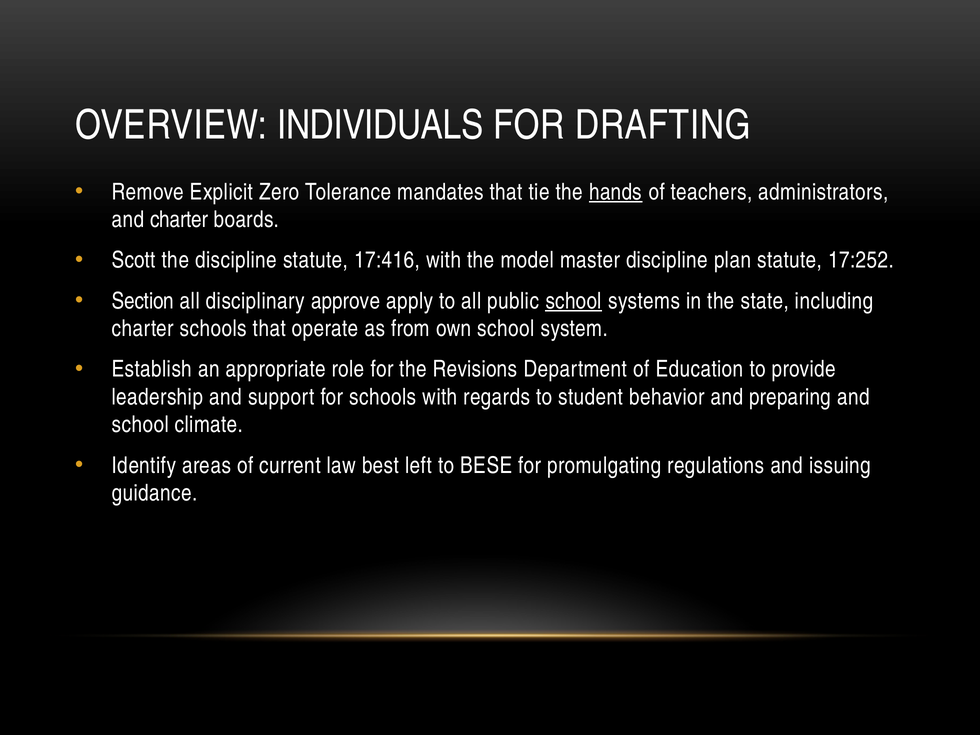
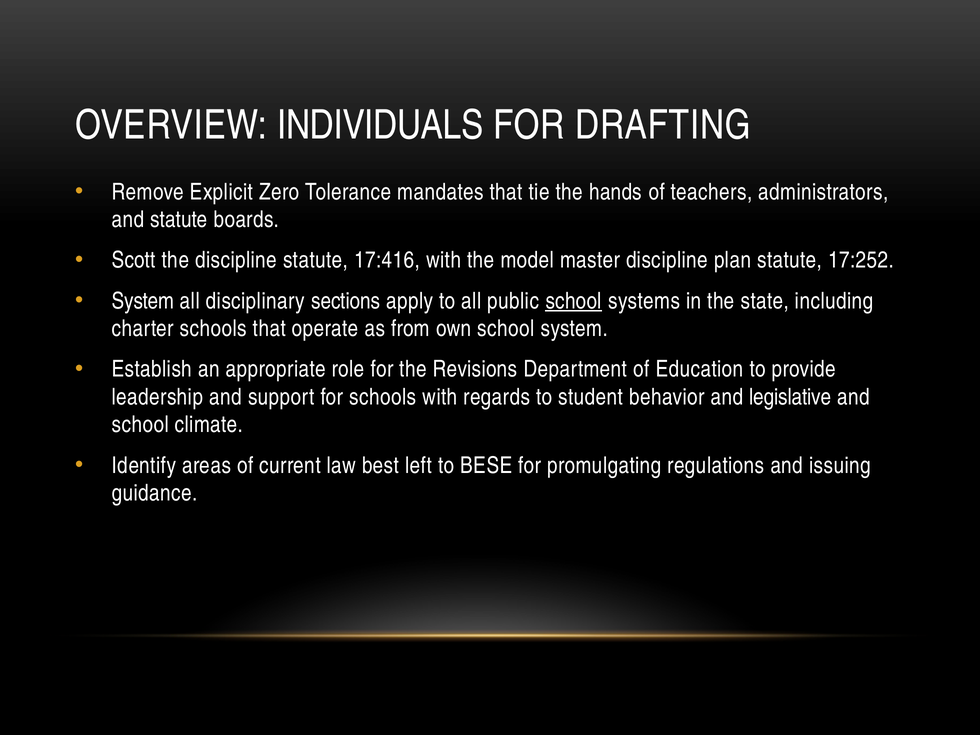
hands underline: present -> none
and charter: charter -> statute
Section at (143, 301): Section -> System
approve: approve -> sections
preparing: preparing -> legislative
